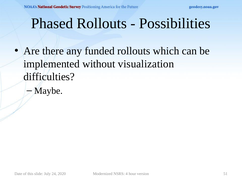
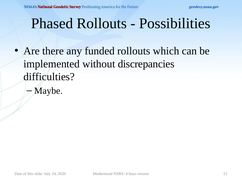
visualization: visualization -> discrepancies
